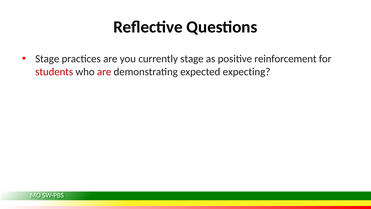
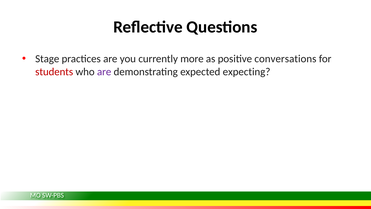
currently stage: stage -> more
reinforcement: reinforcement -> conversations
are at (104, 72) colour: red -> purple
